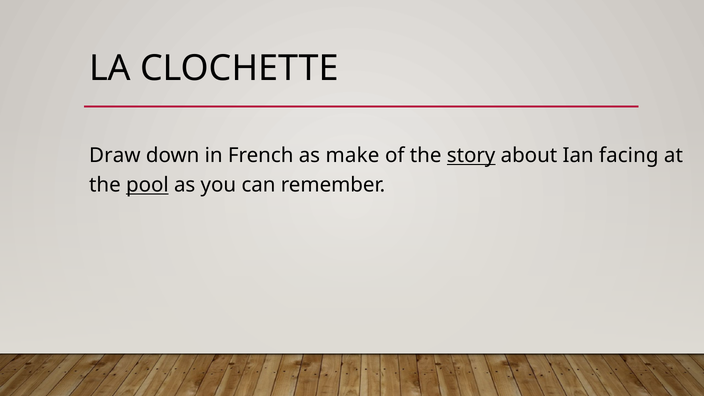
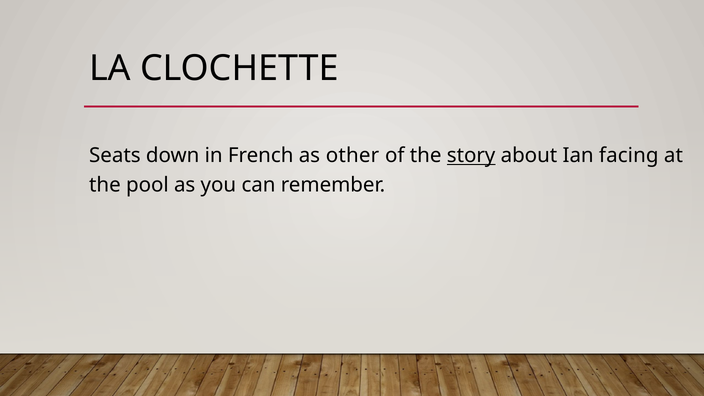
Draw: Draw -> Seats
make: make -> other
pool underline: present -> none
